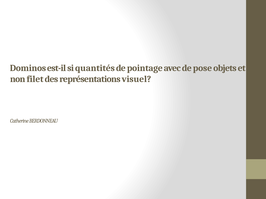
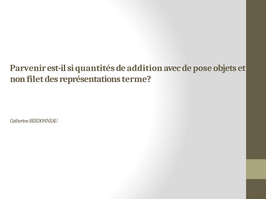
Dominos: Dominos -> Parvenir
pointage: pointage -> addition
visuel: visuel -> terme
